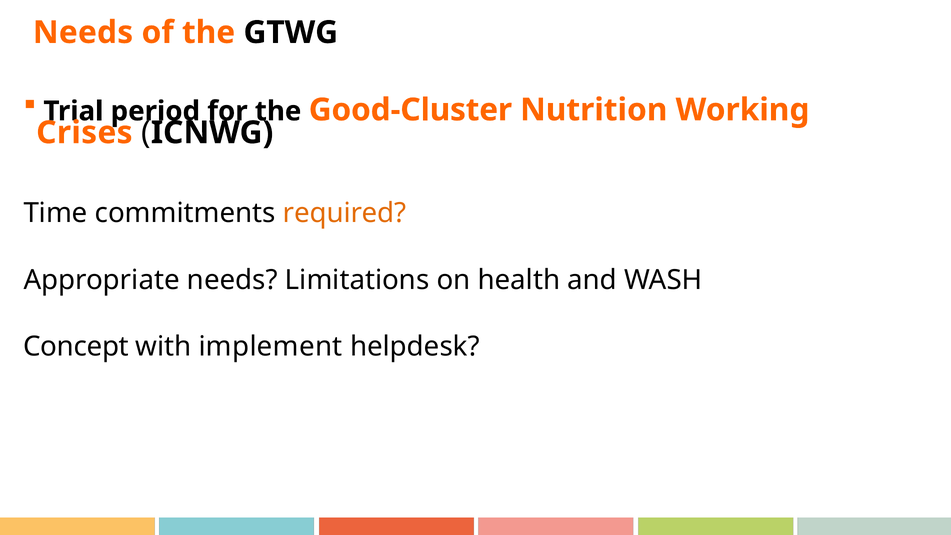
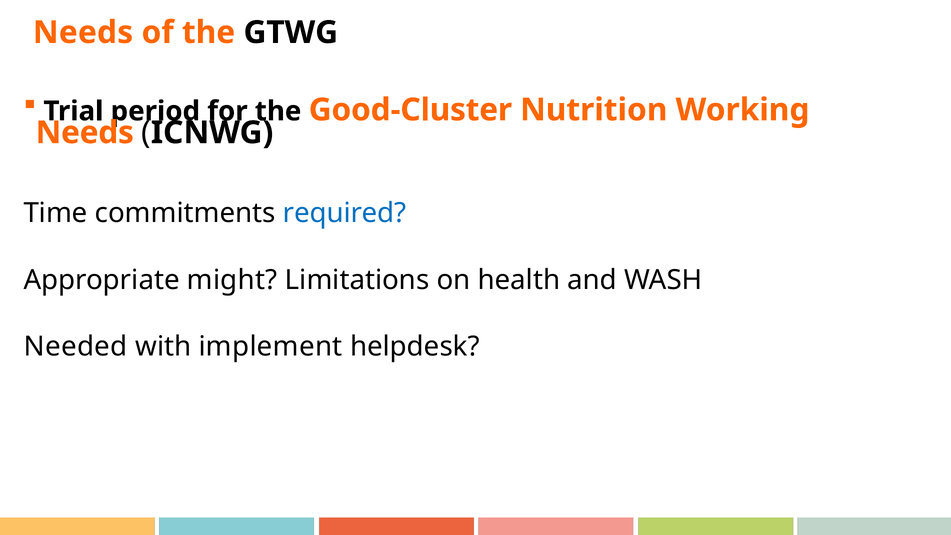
Crises at (84, 133): Crises -> Needs
required colour: orange -> blue
Appropriate needs: needs -> might
Concept: Concept -> Needed
